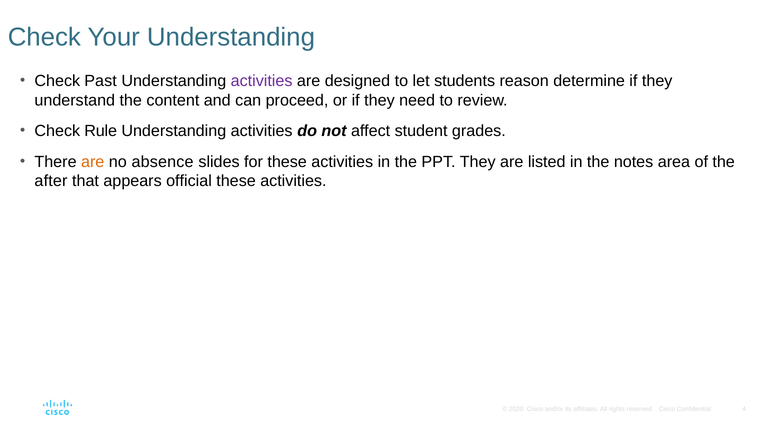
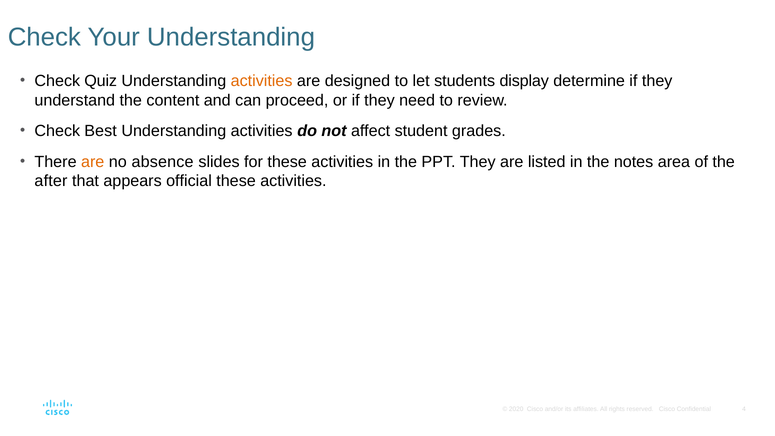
Past: Past -> Quiz
activities at (262, 81) colour: purple -> orange
reason: reason -> display
Rule: Rule -> Best
